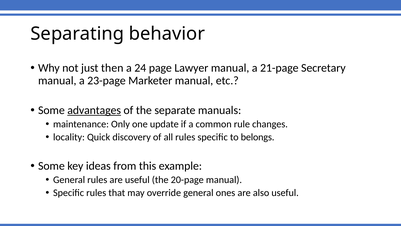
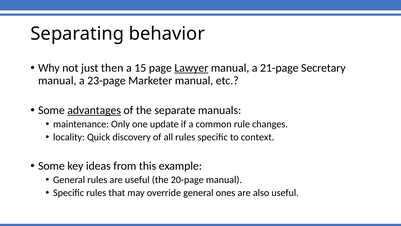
24: 24 -> 15
Lawyer underline: none -> present
belongs: belongs -> context
